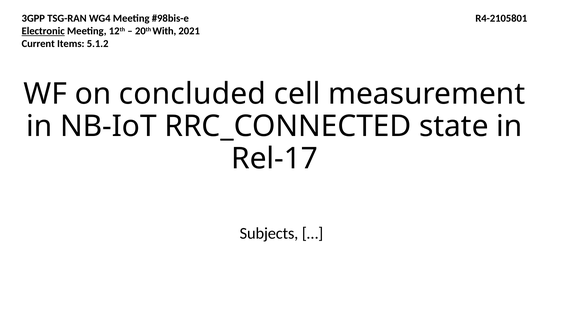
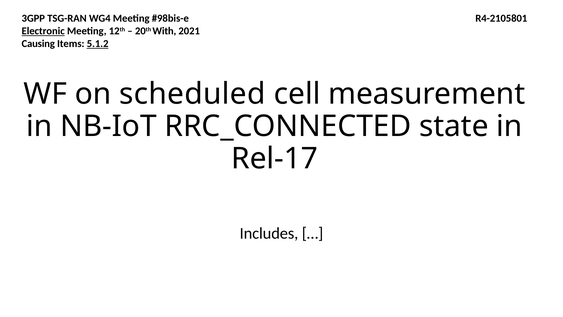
Current: Current -> Causing
5.1.2 underline: none -> present
concluded: concluded -> scheduled
Subjects: Subjects -> Includes
